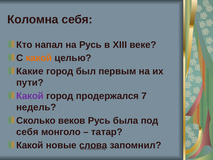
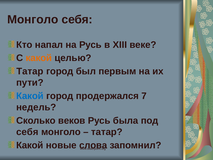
Коломна at (33, 19): Коломна -> Монголо
Какие at (30, 71): Какие -> Татар
Какой at (30, 96) colour: purple -> blue
